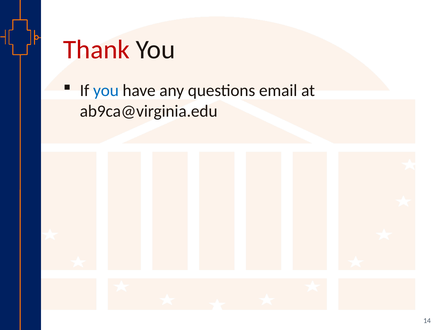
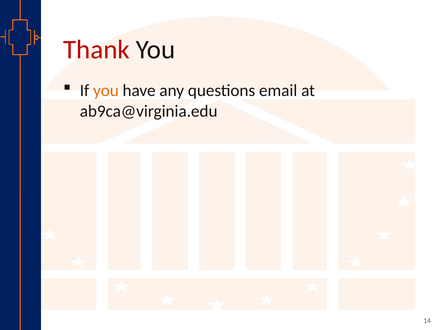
you at (106, 91) colour: blue -> orange
